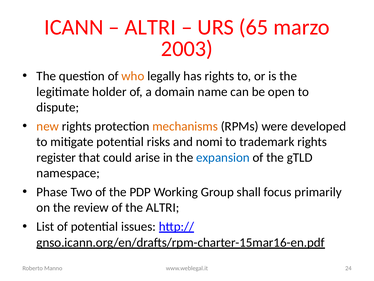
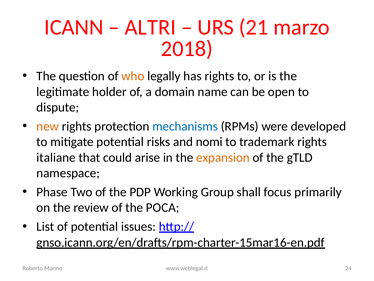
65: 65 -> 21
2003: 2003 -> 2018
mechanisms colour: orange -> blue
register: register -> italiane
expansion colour: blue -> orange
the ALTRI: ALTRI -> POCA
